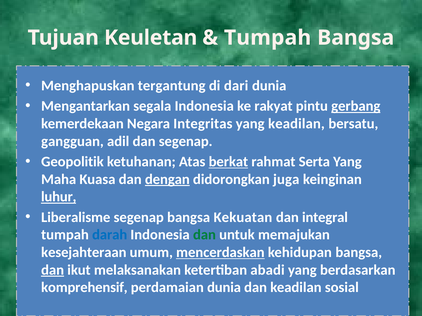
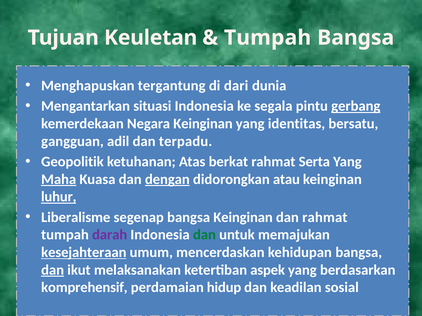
segala: segala -> situasi
rakyat: rakyat -> segala
Negara Integritas: Integritas -> Keinginan
yang keadilan: keadilan -> identitas
dan segenap: segenap -> terpadu
berkat underline: present -> none
Maha underline: none -> present
juga: juga -> atau
bangsa Kekuatan: Kekuatan -> Keinginan
dan integral: integral -> rahmat
darah colour: blue -> purple
kesejahteraan underline: none -> present
mencerdaskan underline: present -> none
abadi: abadi -> aspek
perdamaian dunia: dunia -> hidup
